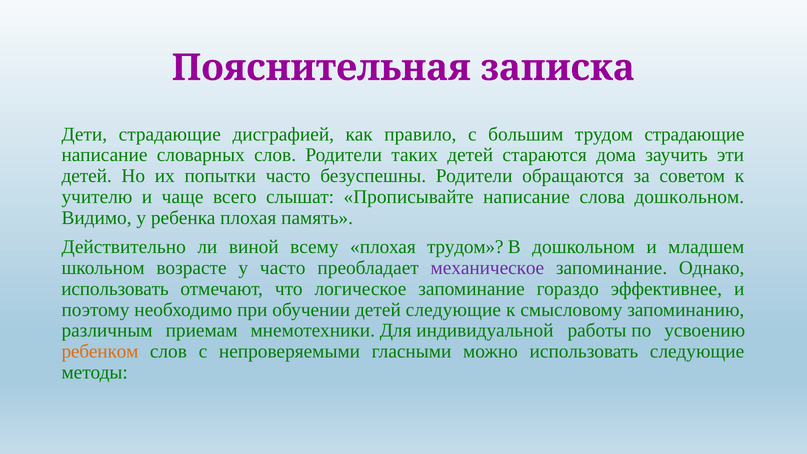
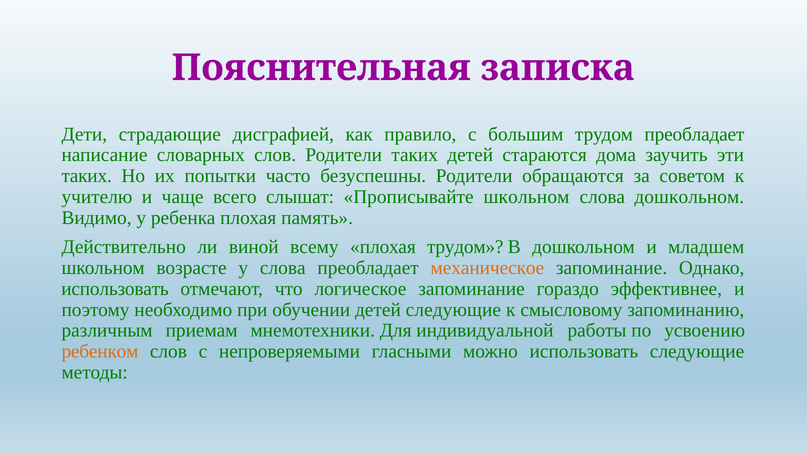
трудом страдающие: страдающие -> преобладает
детей at (87, 176): детей -> таких
Прописывайте написание: написание -> школьном
у часто: часто -> слова
механическое colour: purple -> orange
